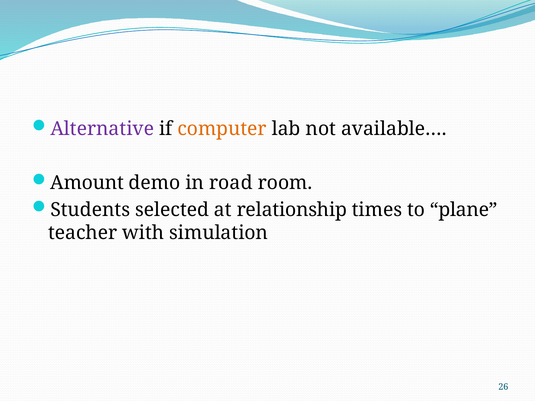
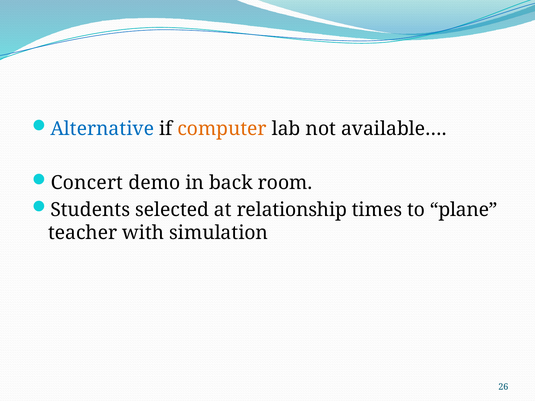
Alternative colour: purple -> blue
Amount: Amount -> Concert
road: road -> back
